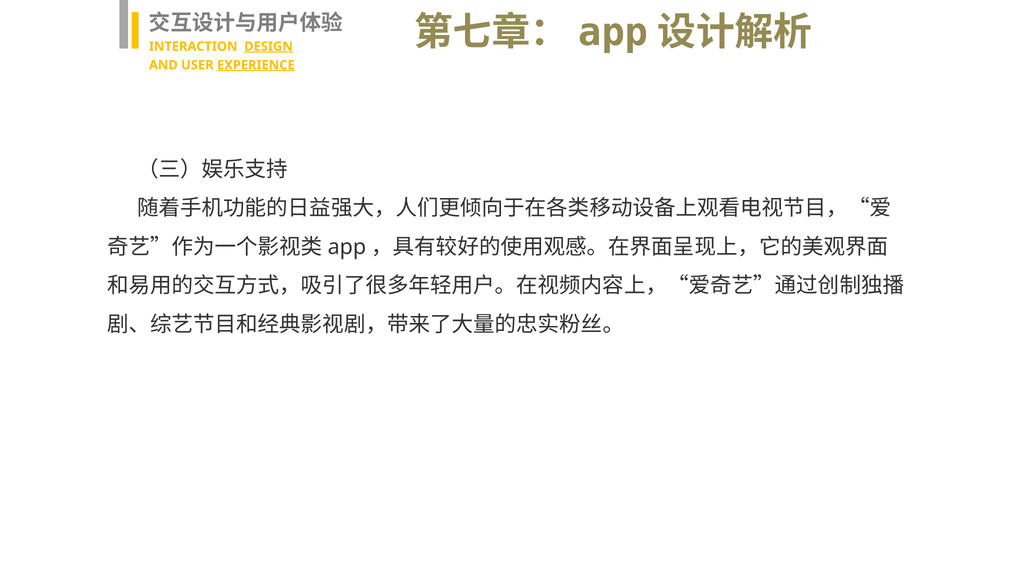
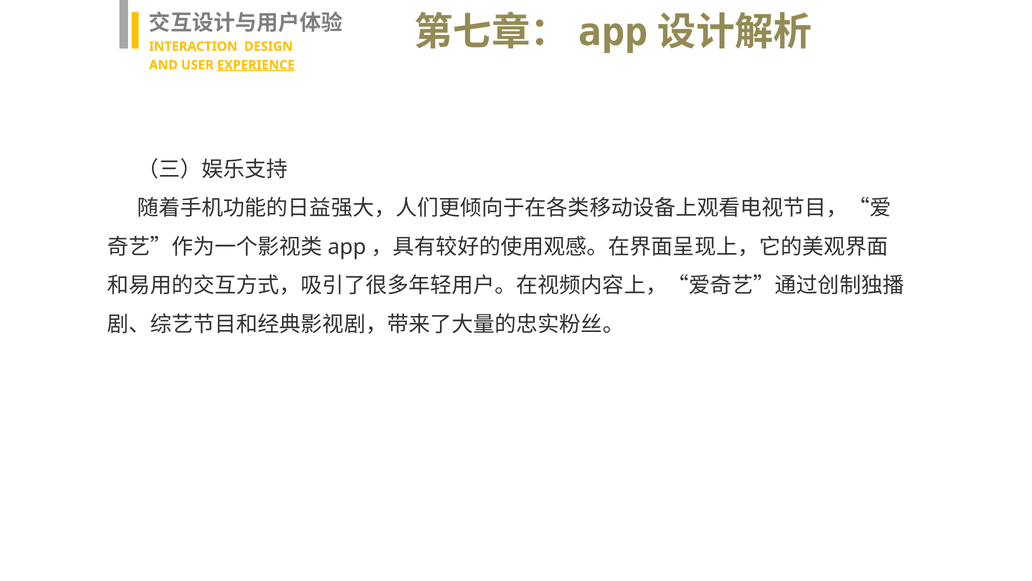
DESIGN underline: present -> none
